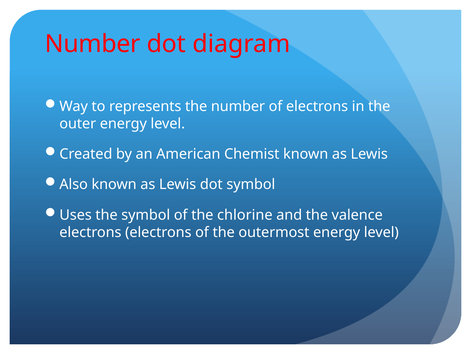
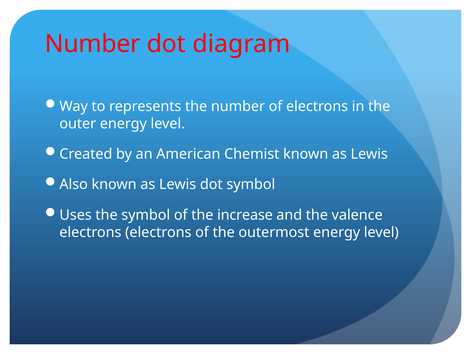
chlorine: chlorine -> increase
